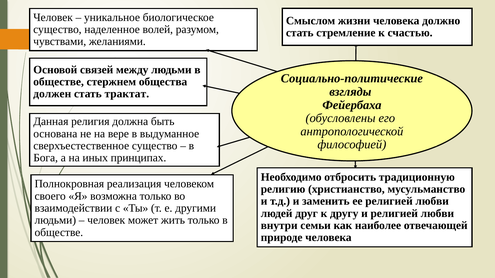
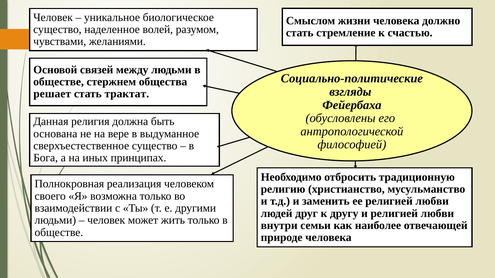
должен: должен -> решает
